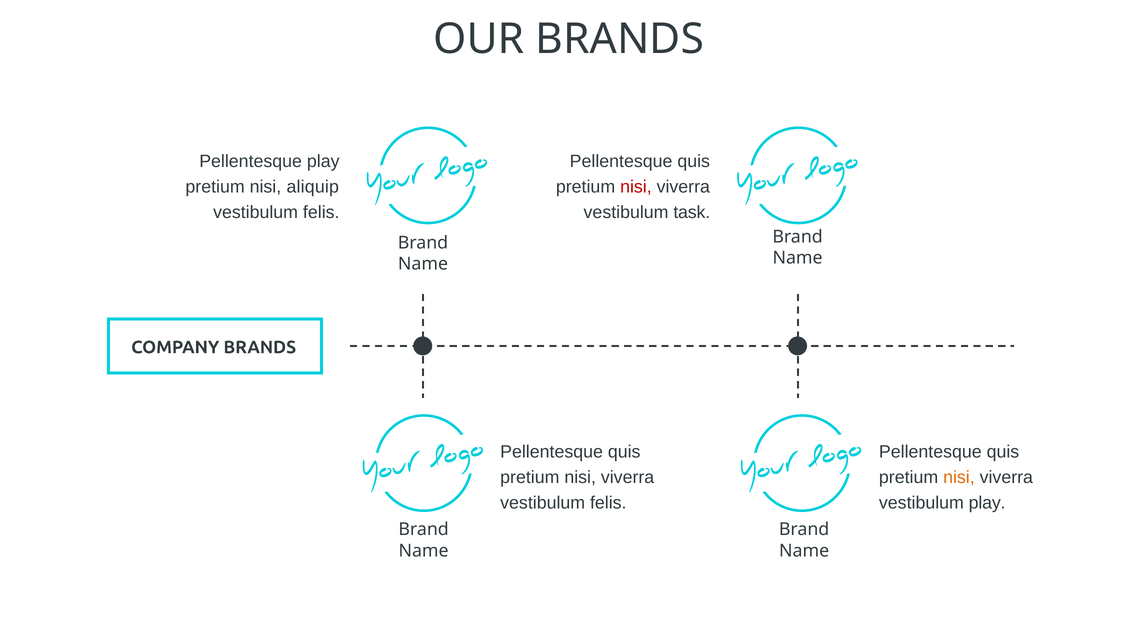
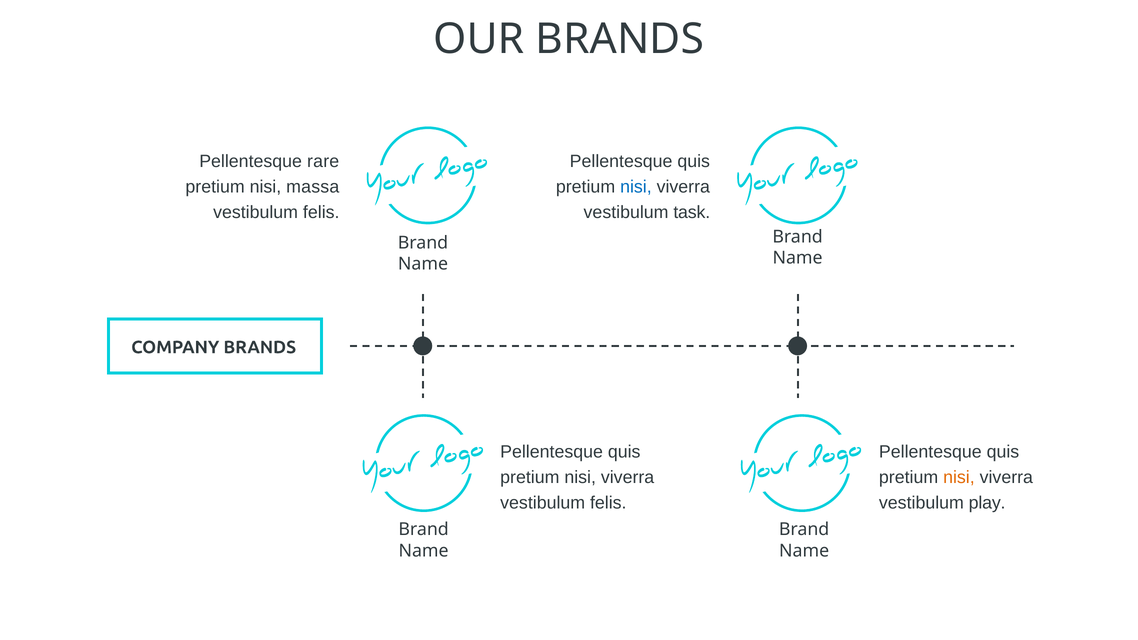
Pellentesque play: play -> rare
aliquip: aliquip -> massa
nisi at (636, 187) colour: red -> blue
